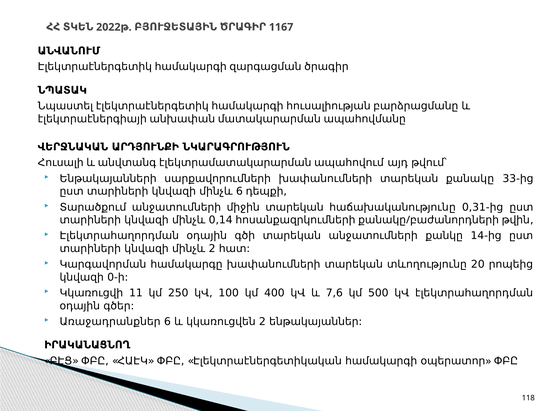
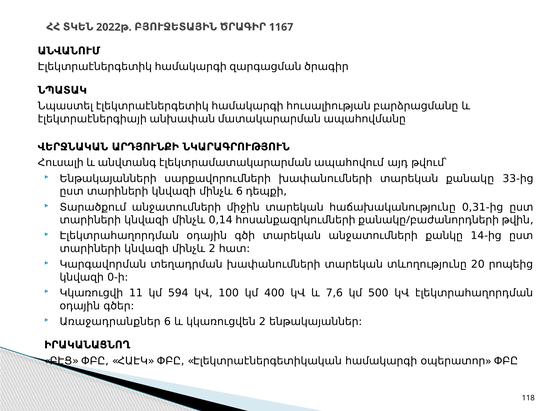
համակարգը: համակարգը -> տեղադրման
250: 250 -> 594
